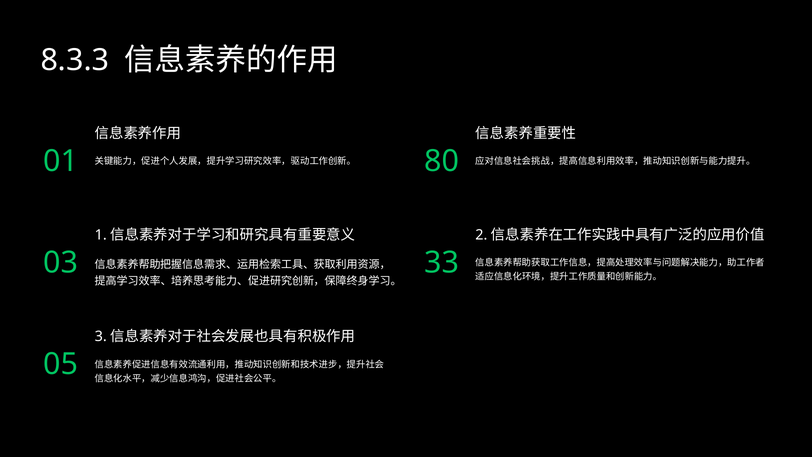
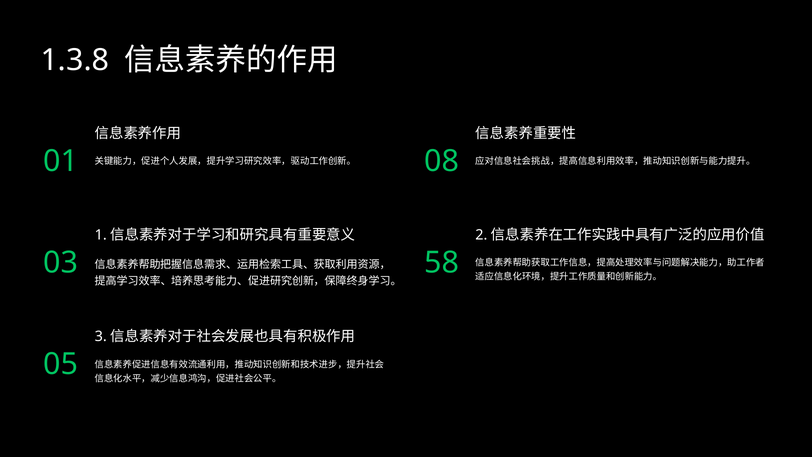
8.3.3: 8.3.3 -> 1.3.8
80: 80 -> 08
33: 33 -> 58
